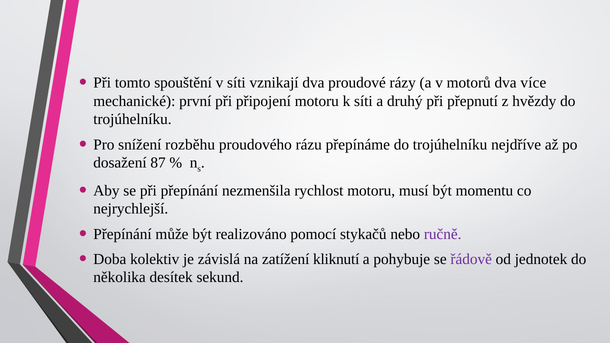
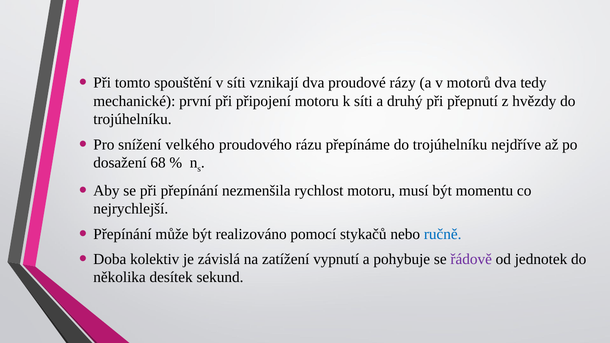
více: více -> tedy
rozběhu: rozběhu -> velkého
87: 87 -> 68
ručně colour: purple -> blue
kliknutí: kliknutí -> vypnutí
